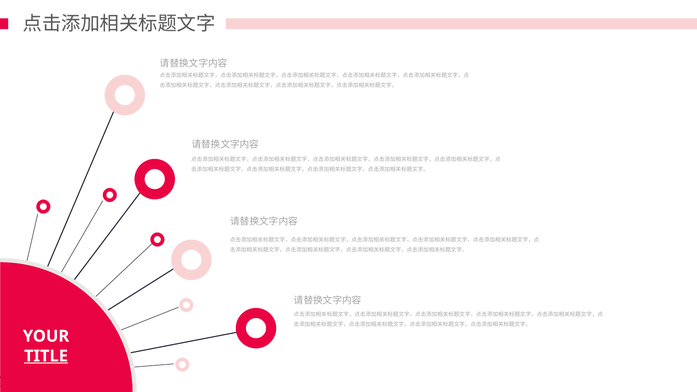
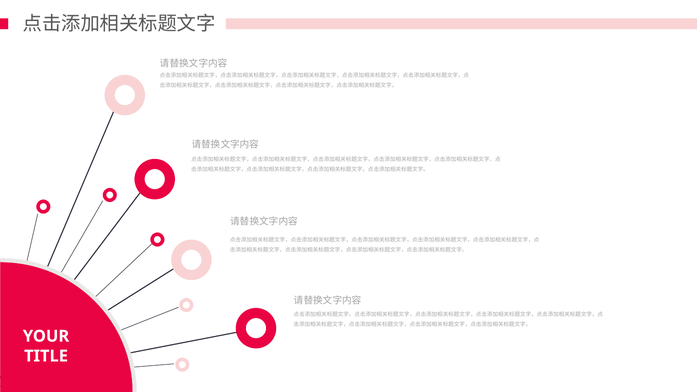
TITLE underline: present -> none
